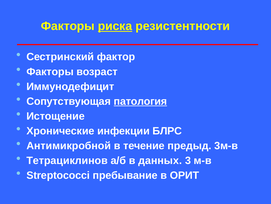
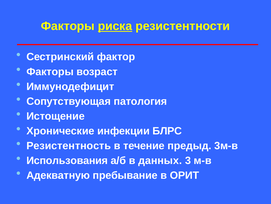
патология underline: present -> none
Антимикробной: Антимикробной -> Резистентность
Тетрациклинов: Тетрациклинов -> Использования
Streptococci: Streptococci -> Адекватную
